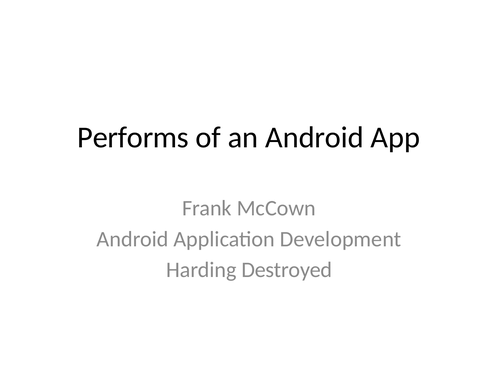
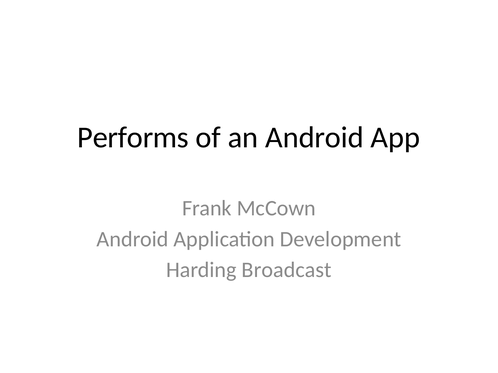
Destroyed: Destroyed -> Broadcast
